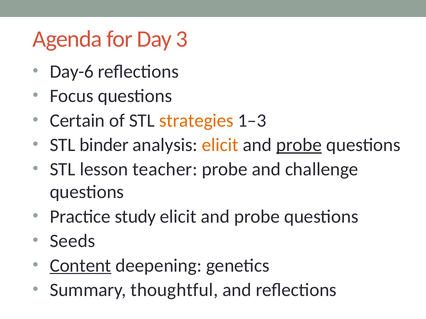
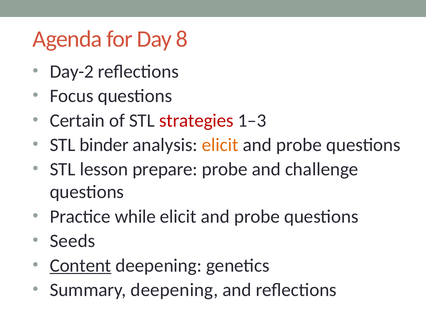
3: 3 -> 8
Day-6: Day-6 -> Day-2
strategies colour: orange -> red
probe at (299, 145) underline: present -> none
teacher: teacher -> prepare
study: study -> while
Summary thoughtful: thoughtful -> deepening
